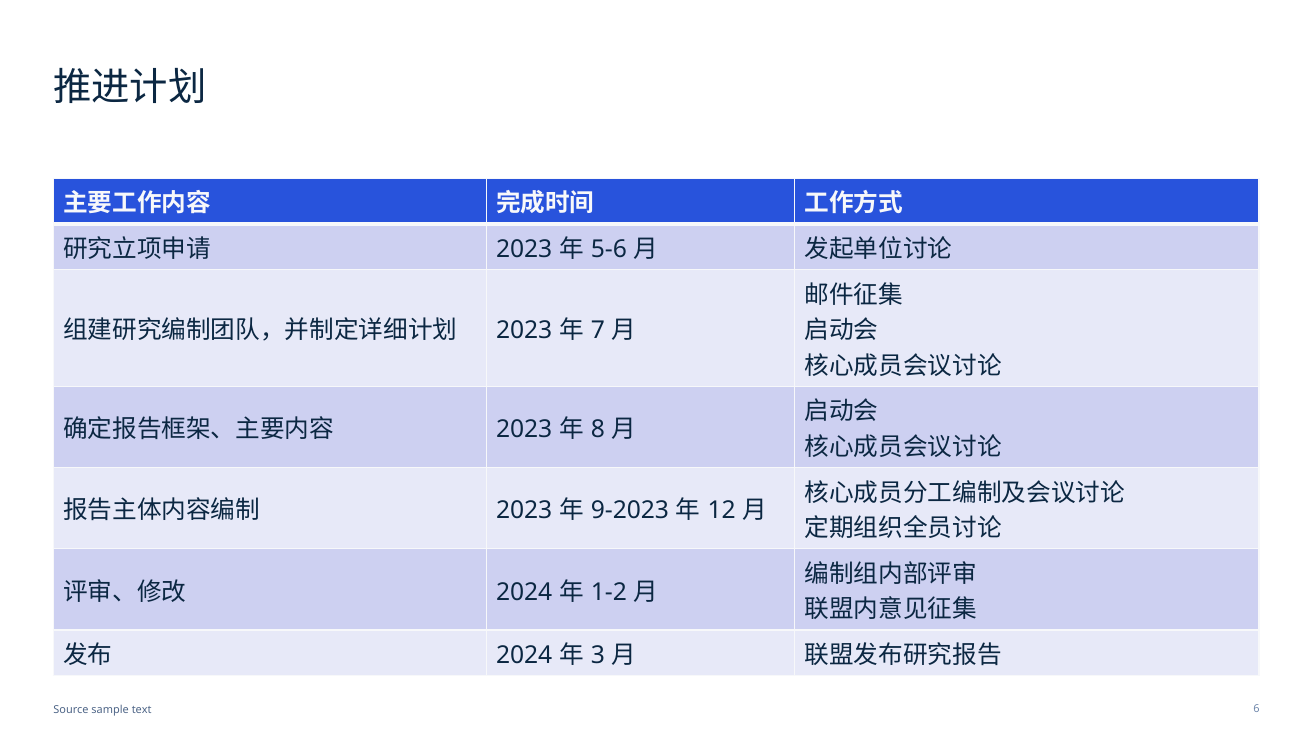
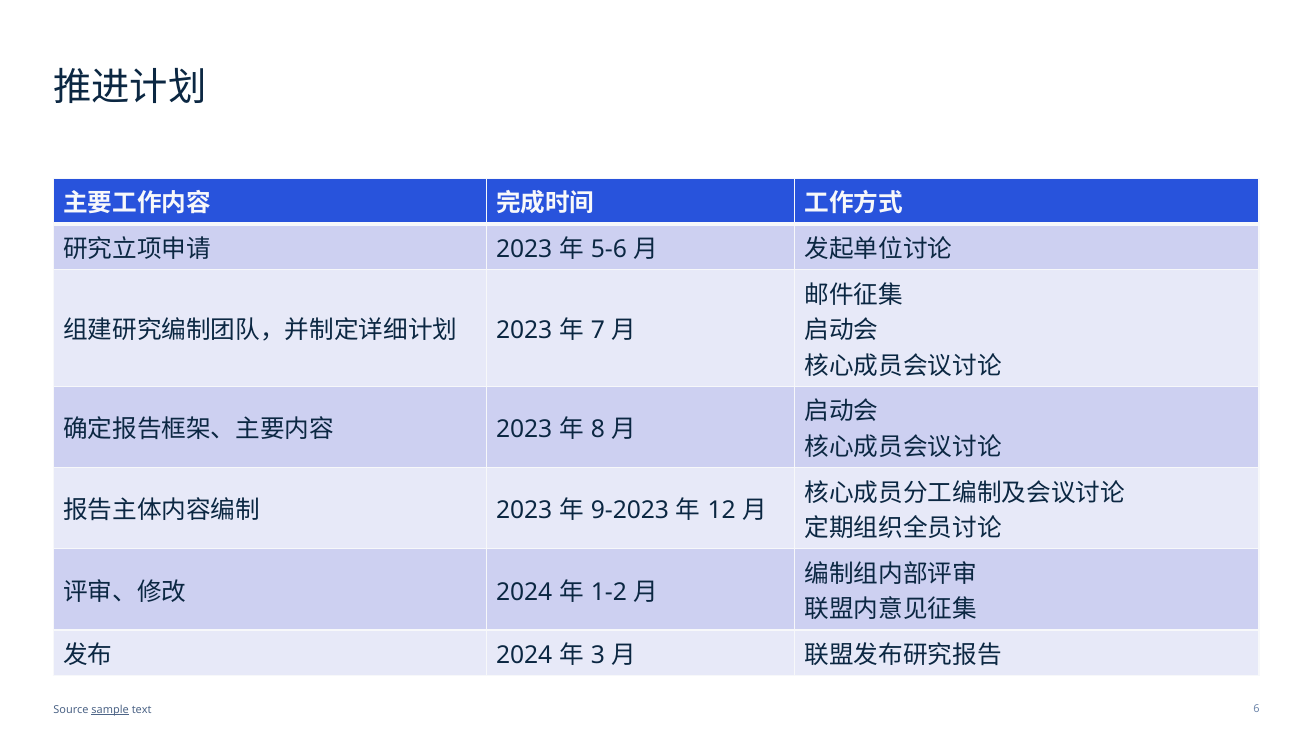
sample underline: none -> present
